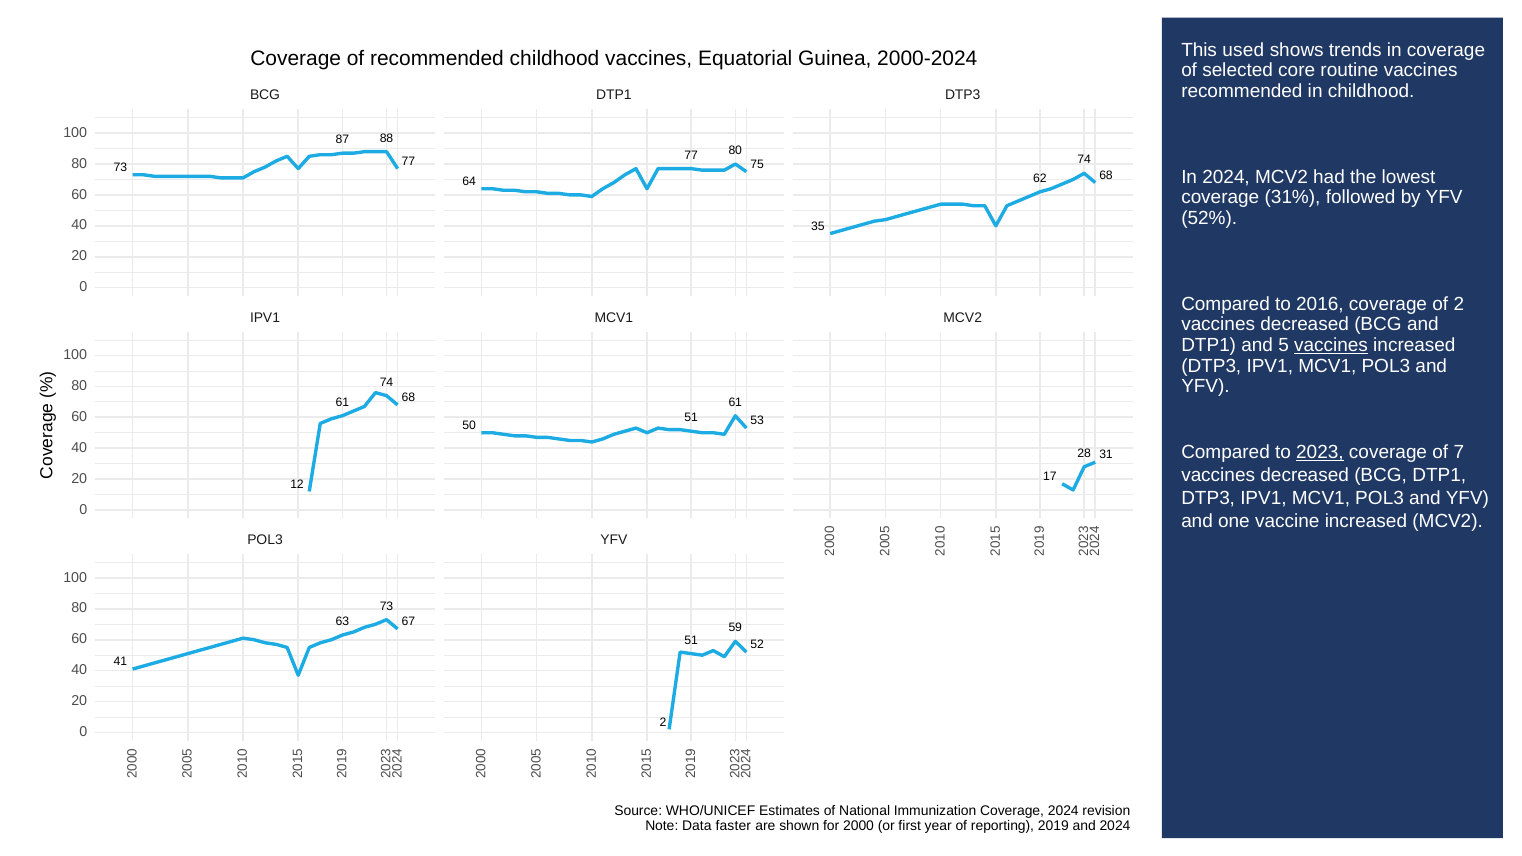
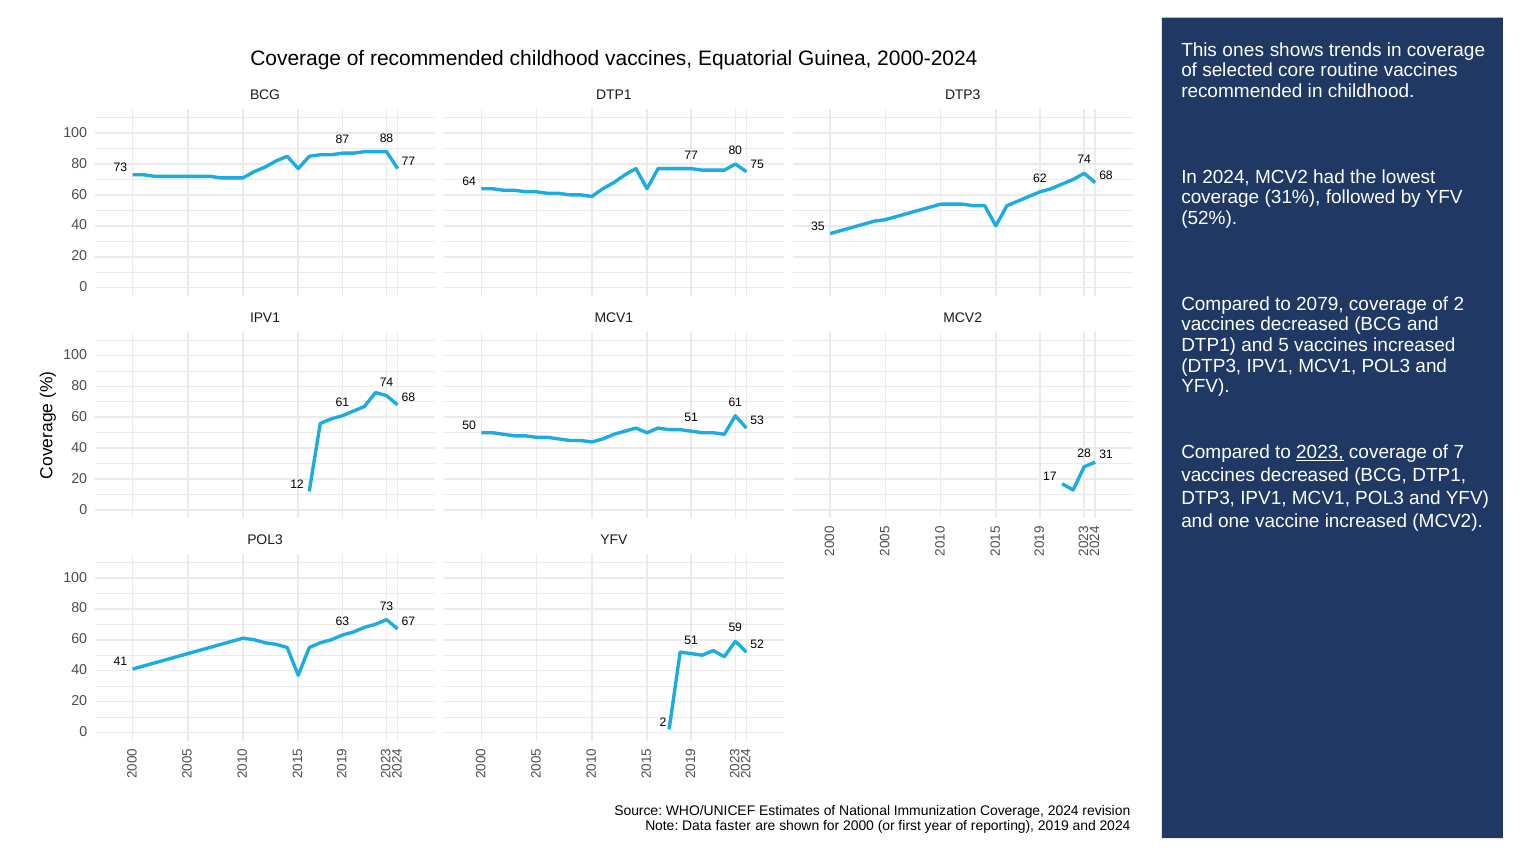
used: used -> ones
2016: 2016 -> 2079
vaccines at (1331, 345) underline: present -> none
